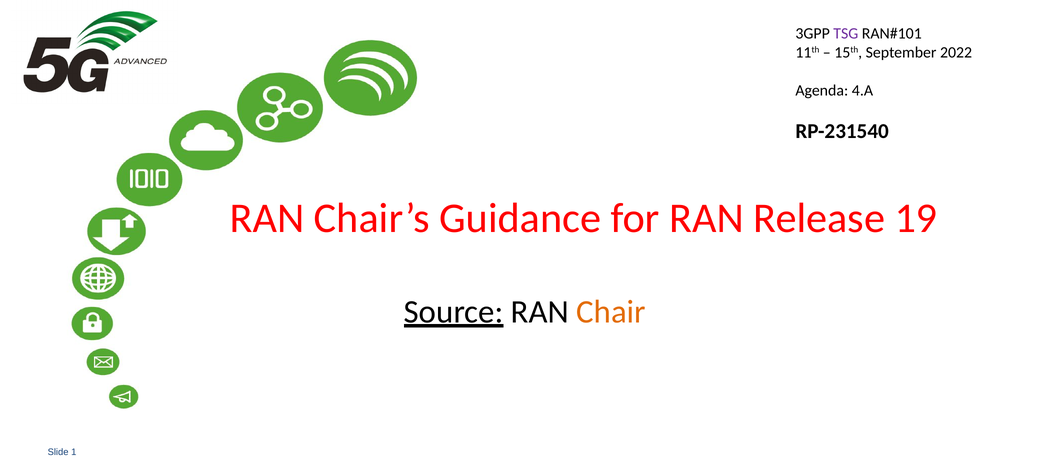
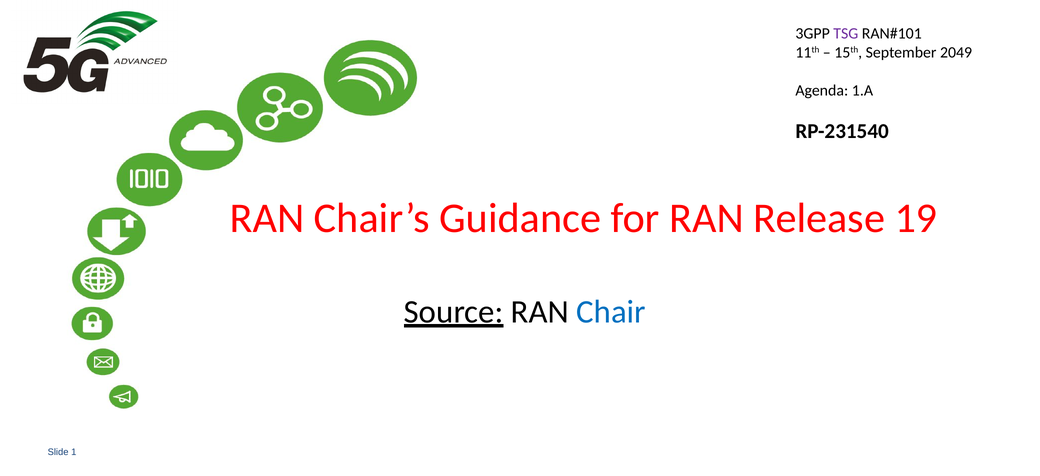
2022: 2022 -> 2049
4.A: 4.A -> 1.A
Chair colour: orange -> blue
